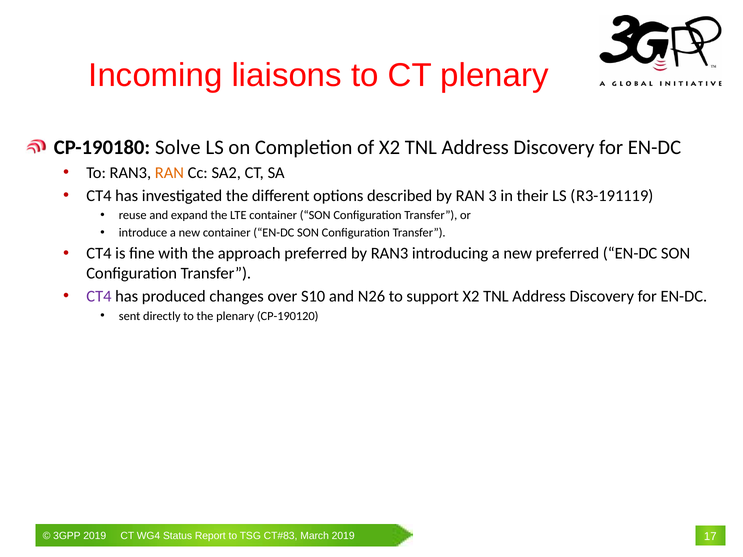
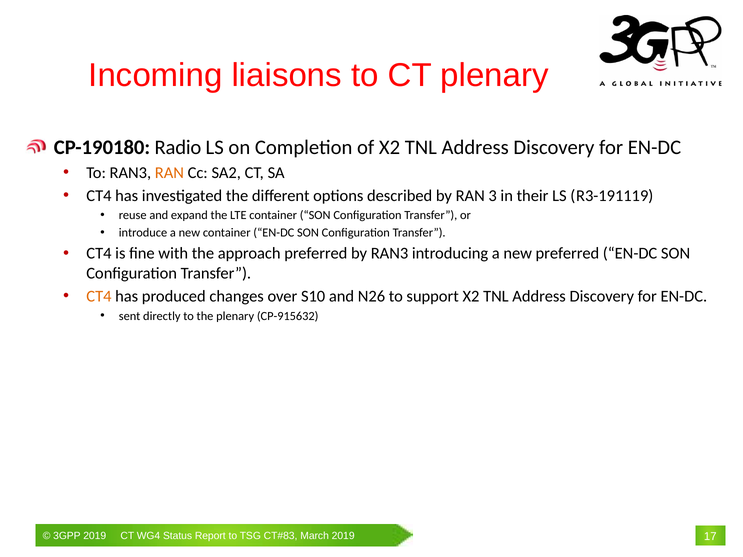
Solve: Solve -> Radio
CT4 at (99, 297) colour: purple -> orange
CP-190120: CP-190120 -> CP-915632
